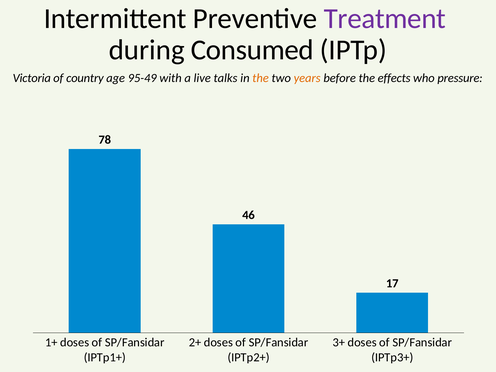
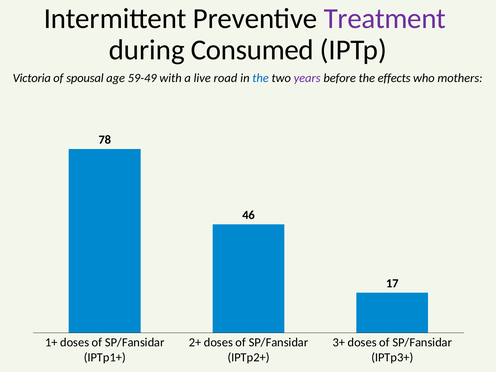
country: country -> spousal
95-49: 95-49 -> 59-49
talks: talks -> road
the at (261, 78) colour: orange -> blue
years colour: orange -> purple
pressure: pressure -> mothers
